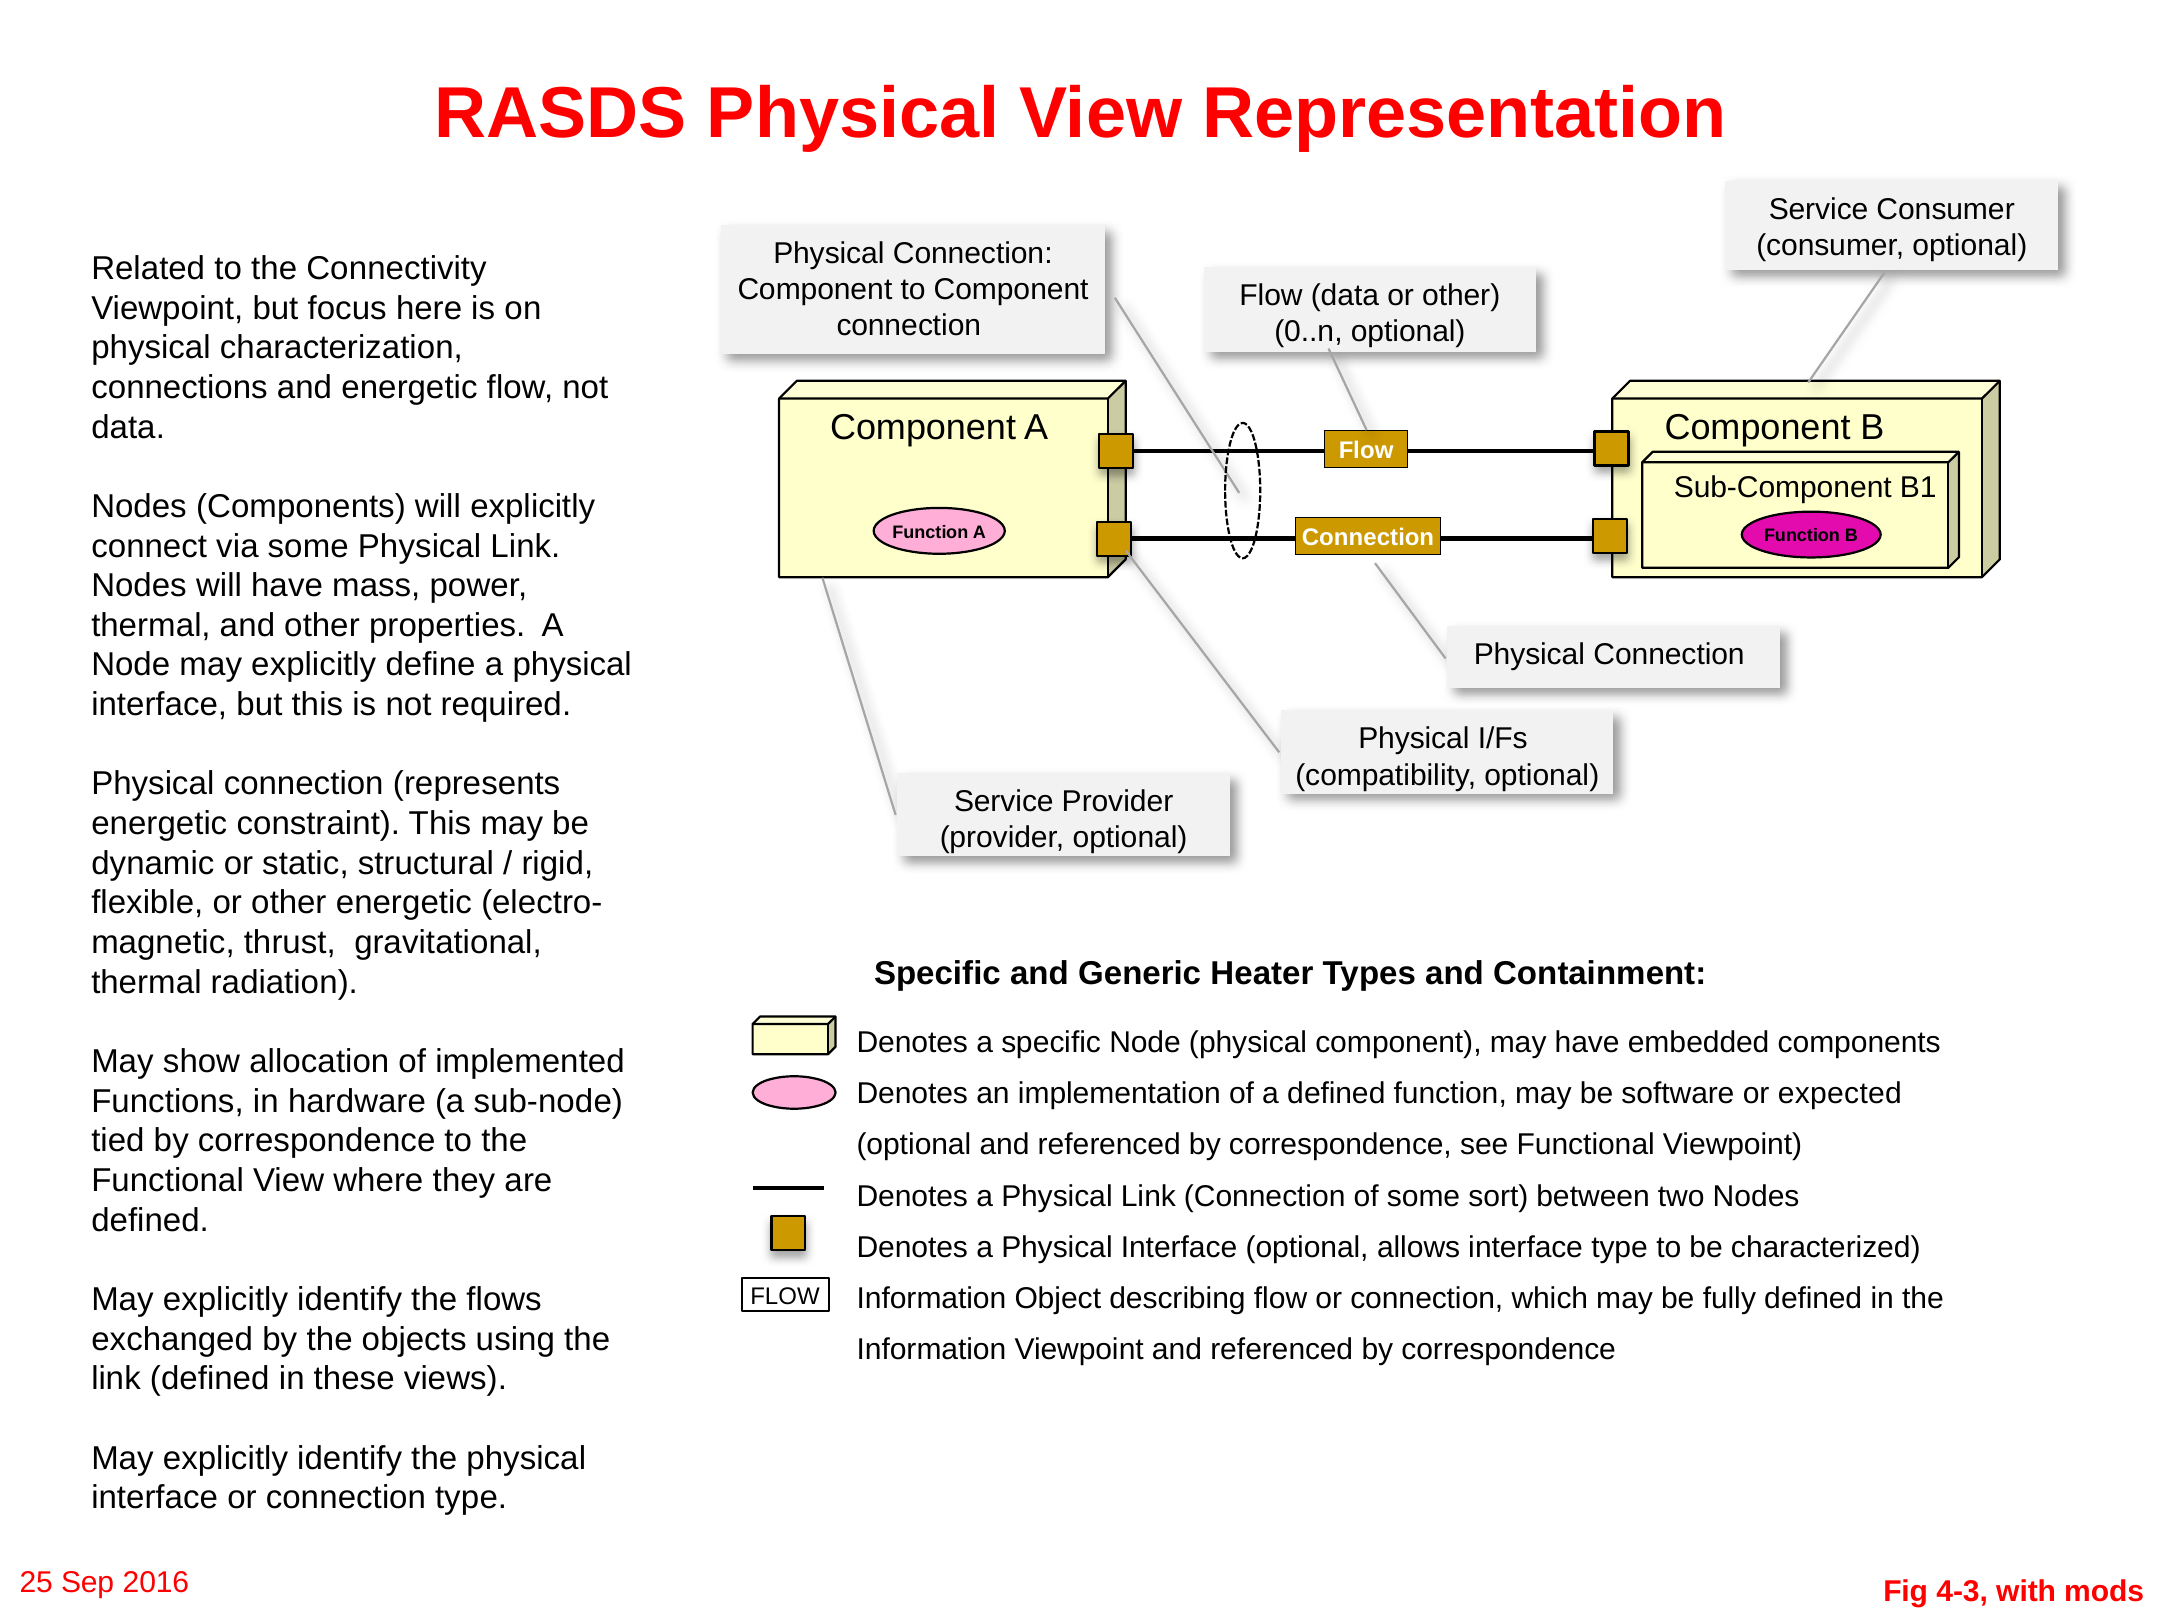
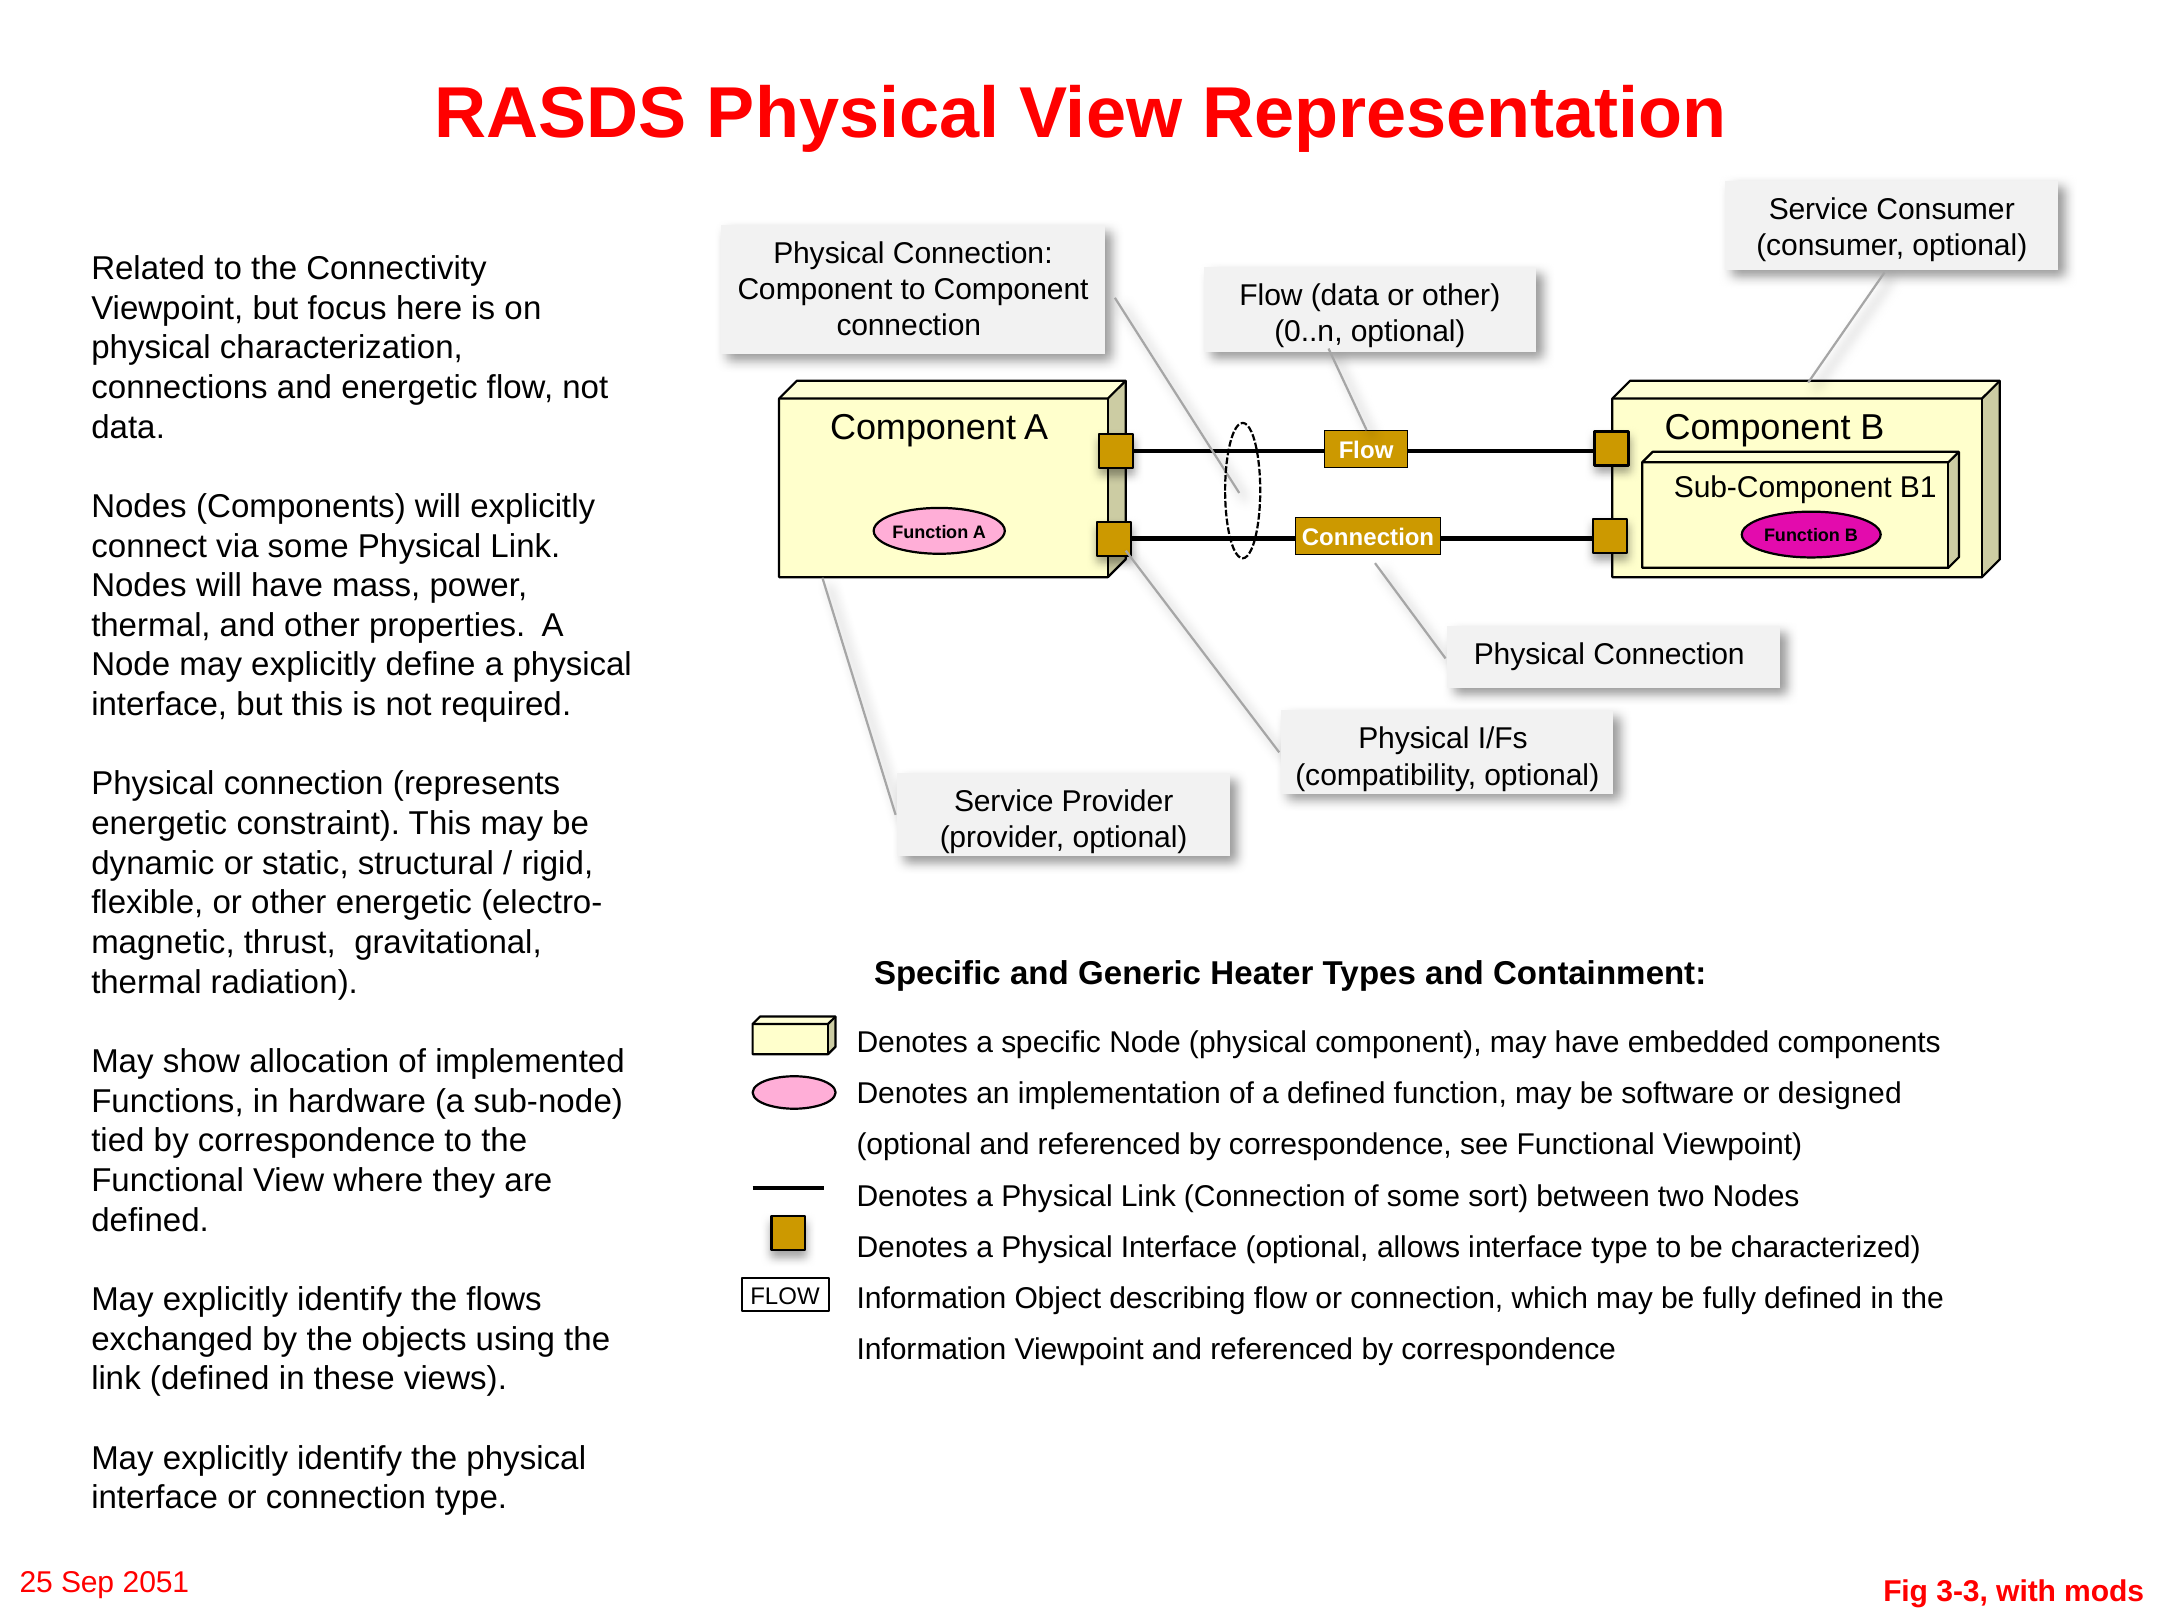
expected: expected -> designed
2016: 2016 -> 2051
4-3: 4-3 -> 3-3
